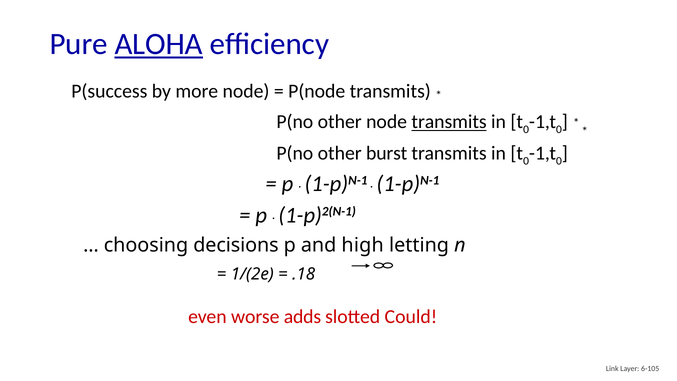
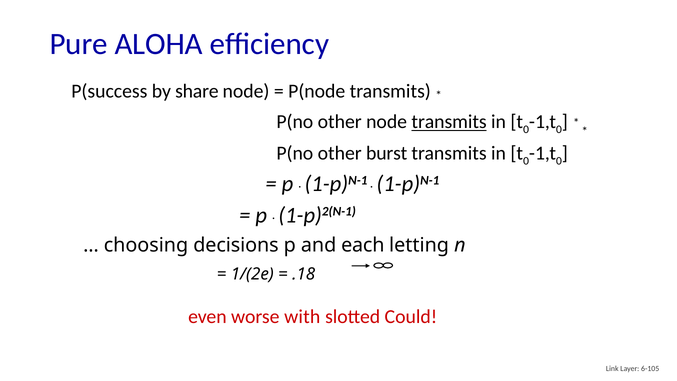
ALOHA underline: present -> none
more: more -> share
high: high -> each
adds: adds -> with
